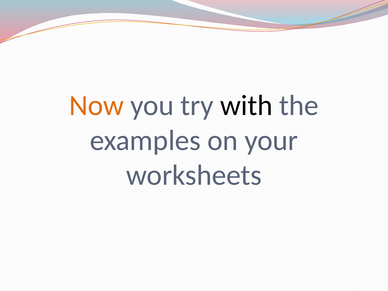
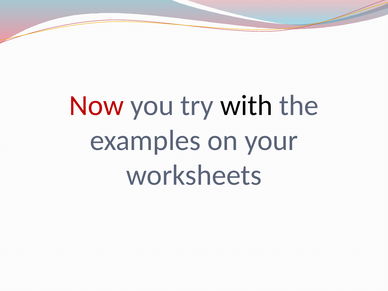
Now colour: orange -> red
